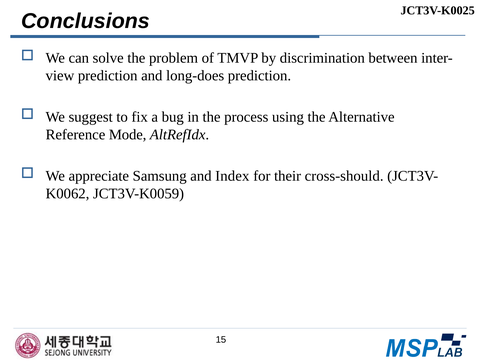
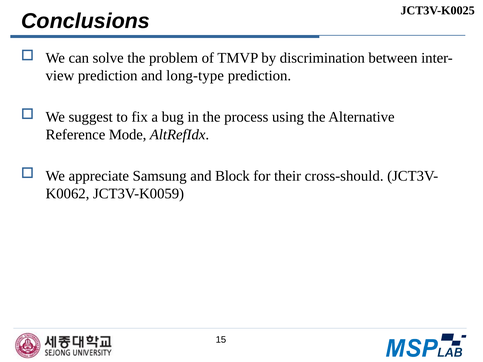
long-does: long-does -> long-type
Index: Index -> Block
